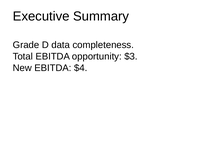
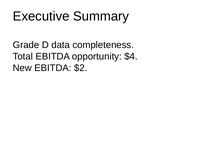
$3: $3 -> $4
$4: $4 -> $2
